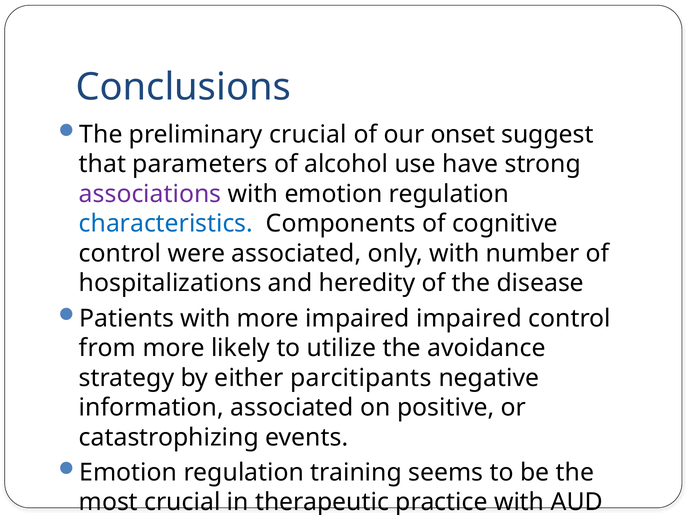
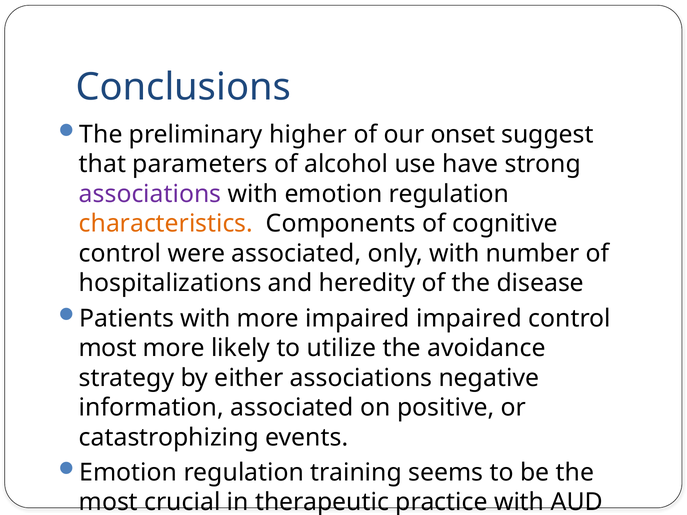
preliminary crucial: crucial -> higher
characteristics colour: blue -> orange
from at (107, 348): from -> most
either parcitipants: parcitipants -> associations
